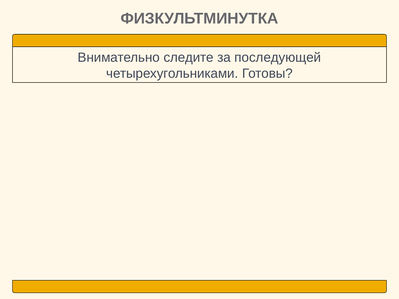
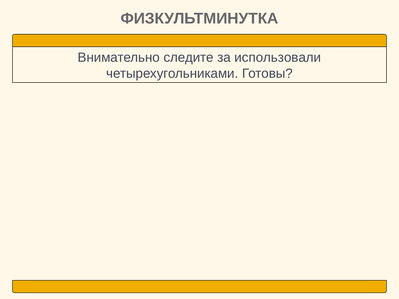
последующей: последующей -> использовали
